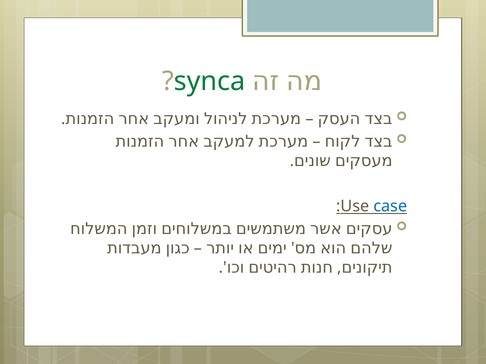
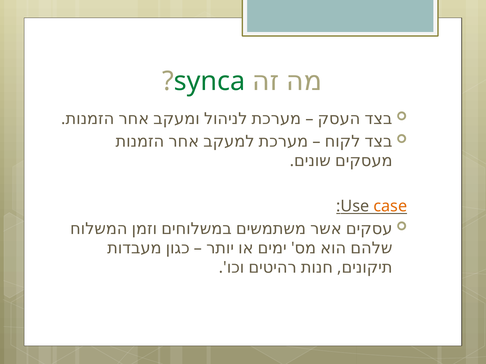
case colour: blue -> orange
